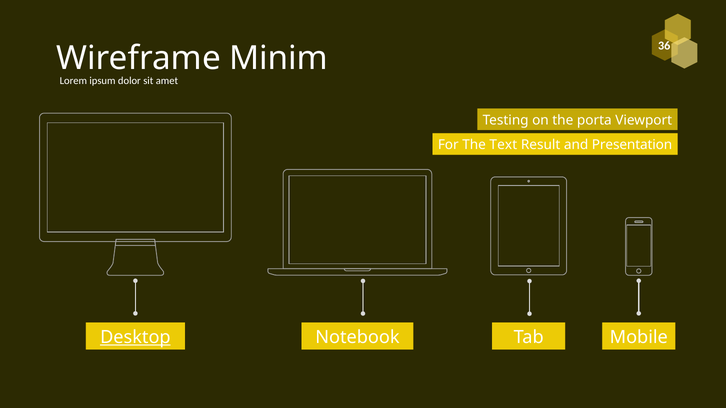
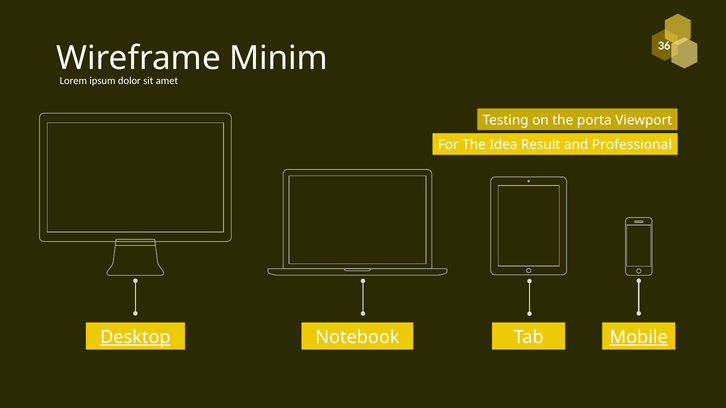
Text: Text -> Idea
Presentation: Presentation -> Professional
Mobile underline: none -> present
